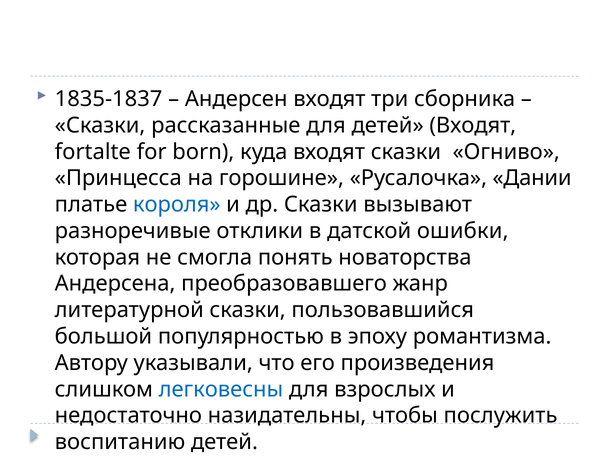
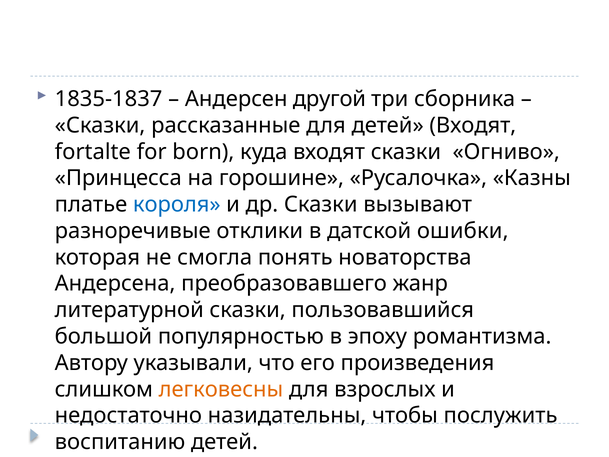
Андерсен входят: входят -> другой
Дании: Дании -> Казны
легковесны colour: blue -> orange
